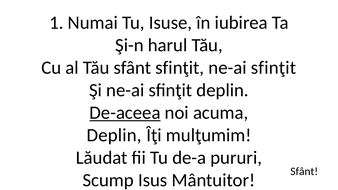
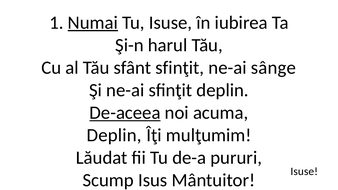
Numai underline: none -> present
sfinţit at (274, 68): sfinţit -> sânge
Sfânt at (304, 171): Sfânt -> Isuse
